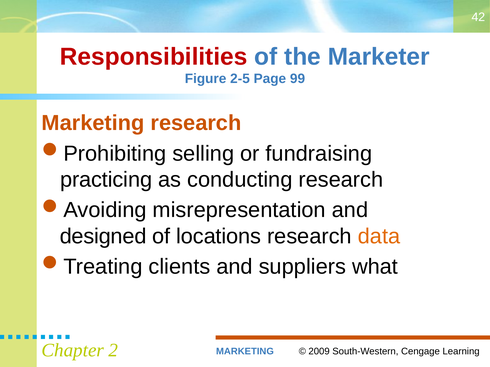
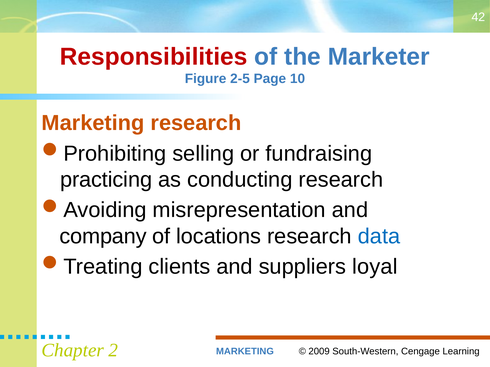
99: 99 -> 10
designed: designed -> company
data colour: orange -> blue
what: what -> loyal
